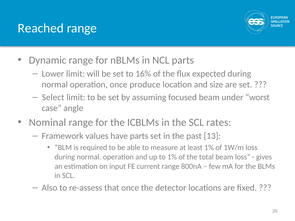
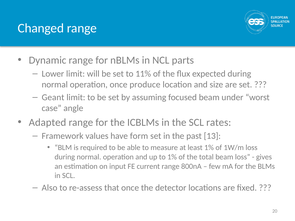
Reached: Reached -> Changed
16%: 16% -> 11%
Select: Select -> Geant
Nominal: Nominal -> Adapted
have parts: parts -> form
